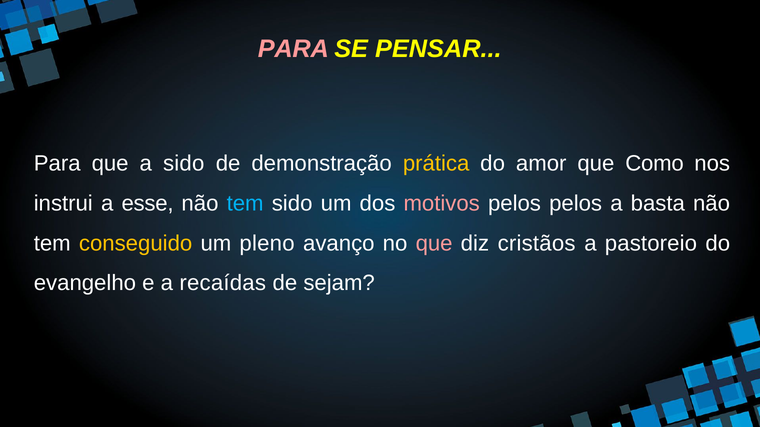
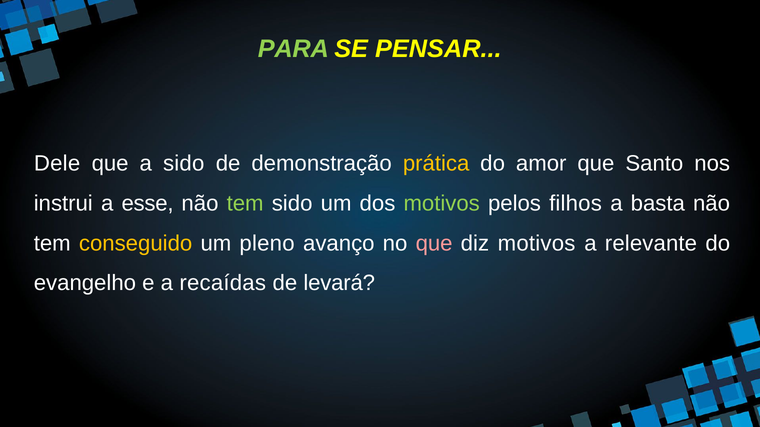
PARA at (293, 49) colour: pink -> light green
Para at (57, 164): Para -> Dele
Como: Como -> Santo
tem at (245, 204) colour: light blue -> light green
motivos at (442, 204) colour: pink -> light green
pelos pelos: pelos -> filhos
diz cristãos: cristãos -> motivos
pastoreio: pastoreio -> relevante
sejam: sejam -> levará
